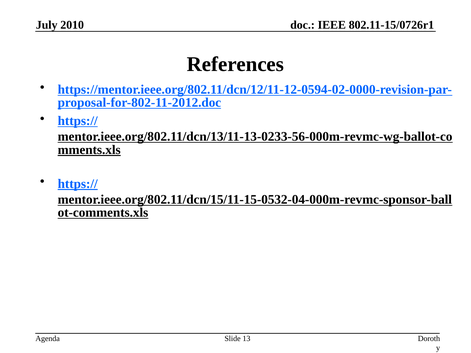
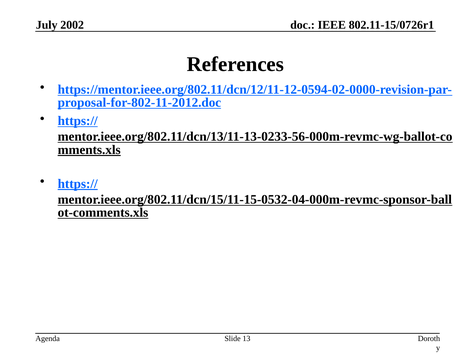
2010: 2010 -> 2002
